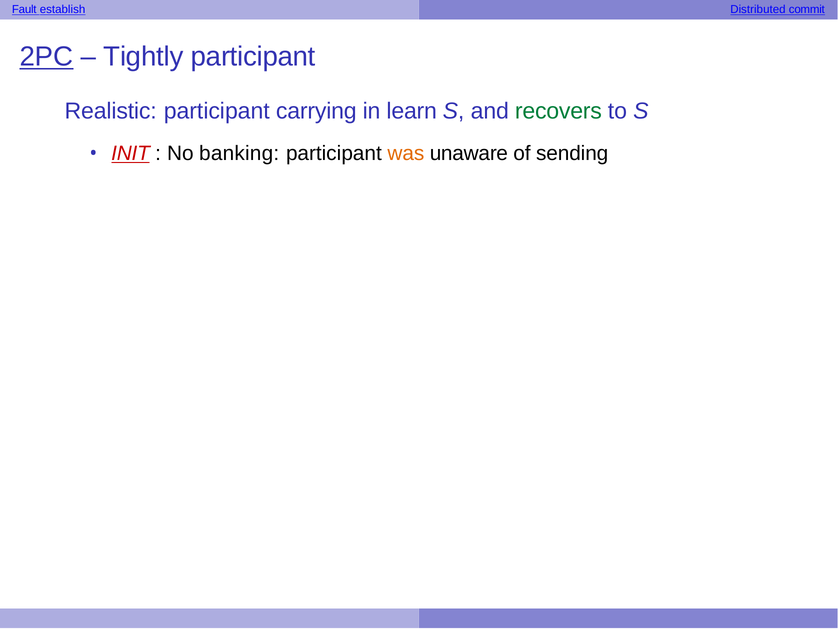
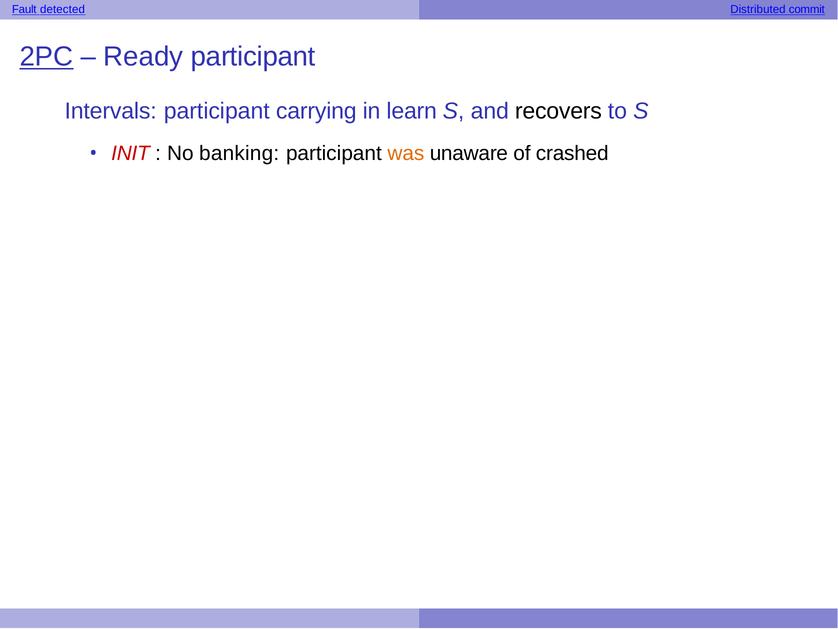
establish: establish -> detected
Tightly: Tightly -> Ready
Realistic: Realistic -> Intervals
recovers colour: green -> black
INIT underline: present -> none
sending: sending -> crashed
